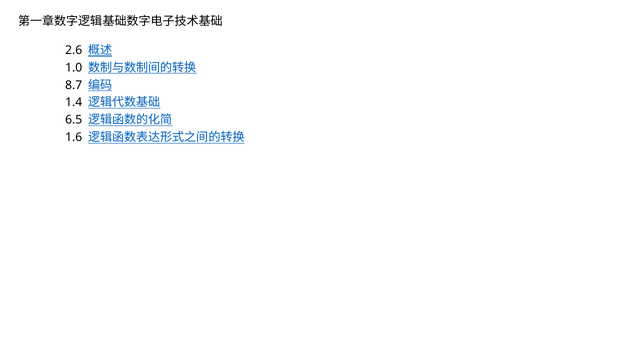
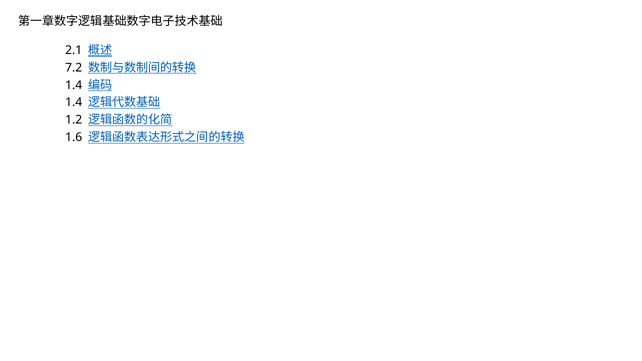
2.6: 2.6 -> 2.1
1.0: 1.0 -> 7.2
8.7 at (74, 85): 8.7 -> 1.4
6.5: 6.5 -> 1.2
